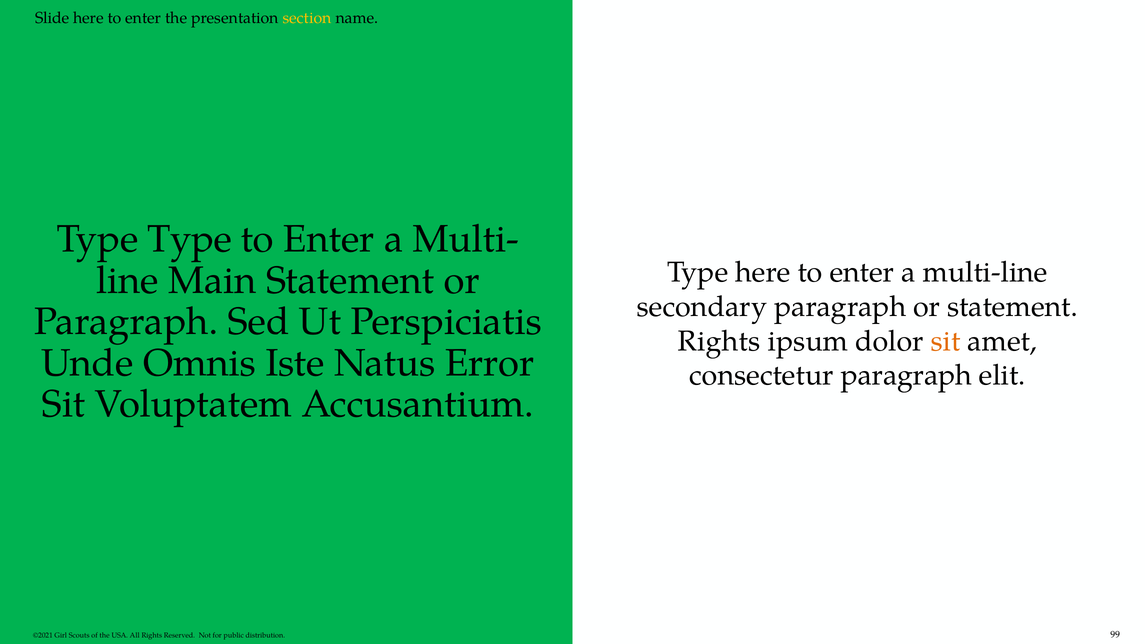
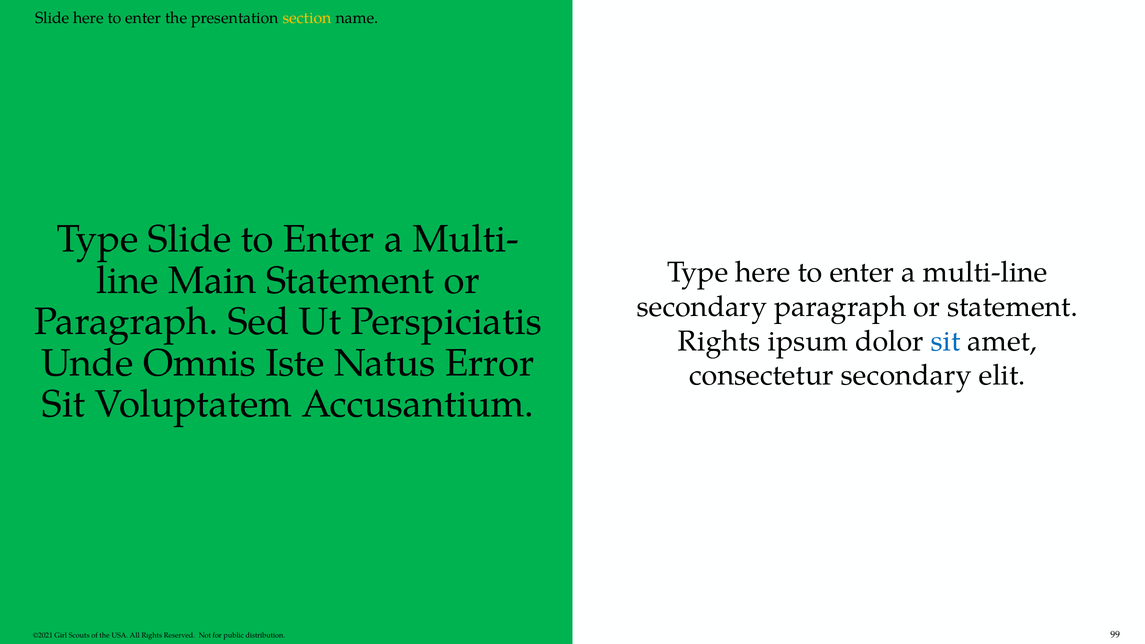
Type Type: Type -> Slide
sit at (945, 341) colour: orange -> blue
consectetur paragraph: paragraph -> secondary
